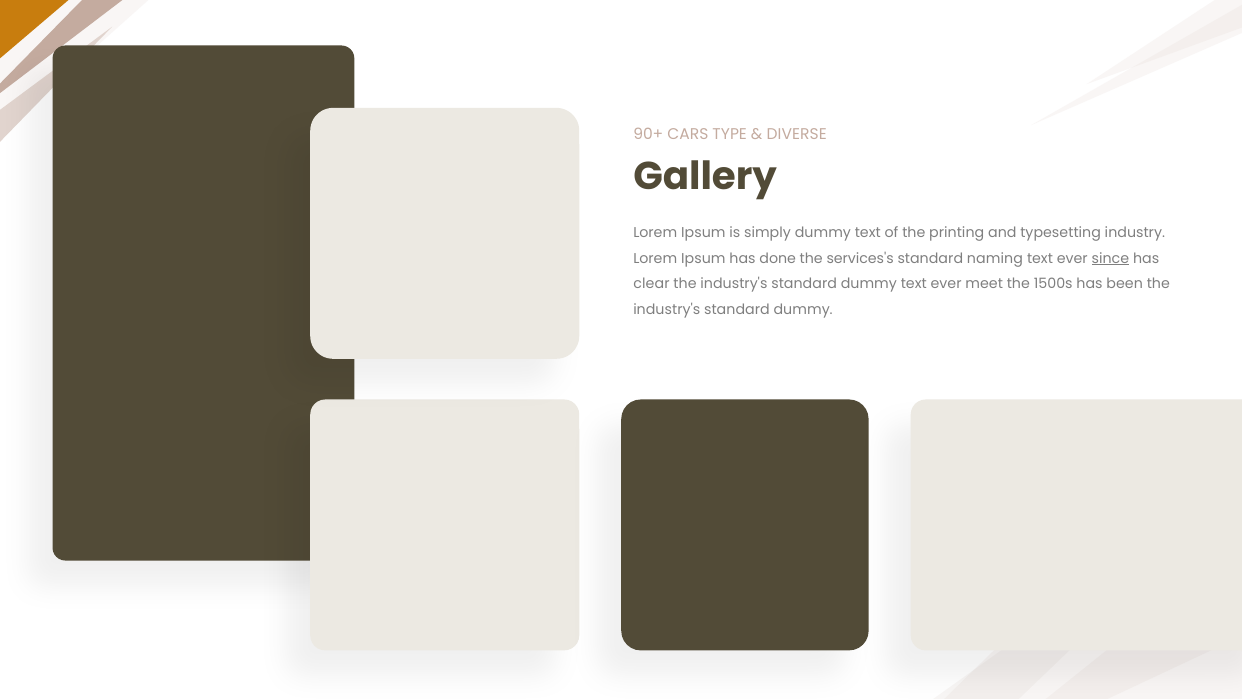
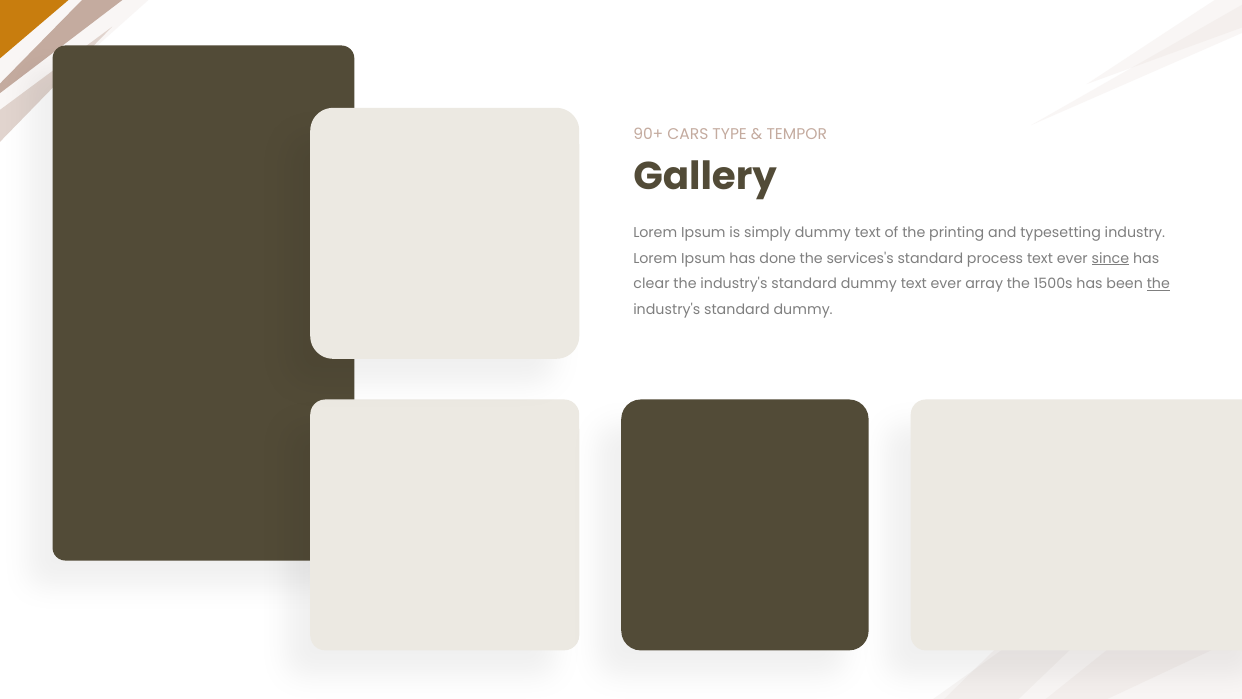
DIVERSE: DIVERSE -> TEMPOR
naming: naming -> process
meet: meet -> array
the at (1158, 284) underline: none -> present
